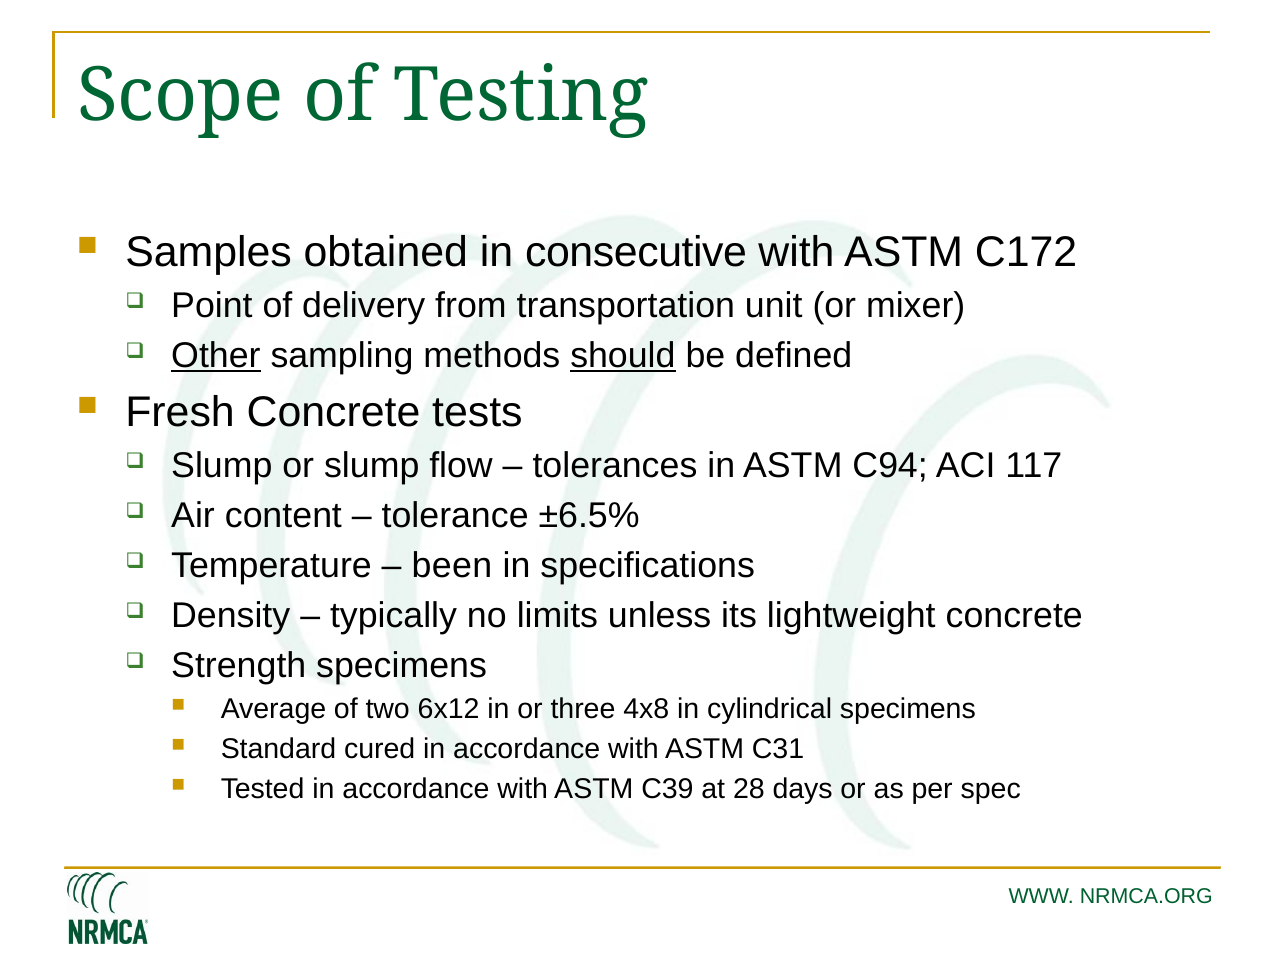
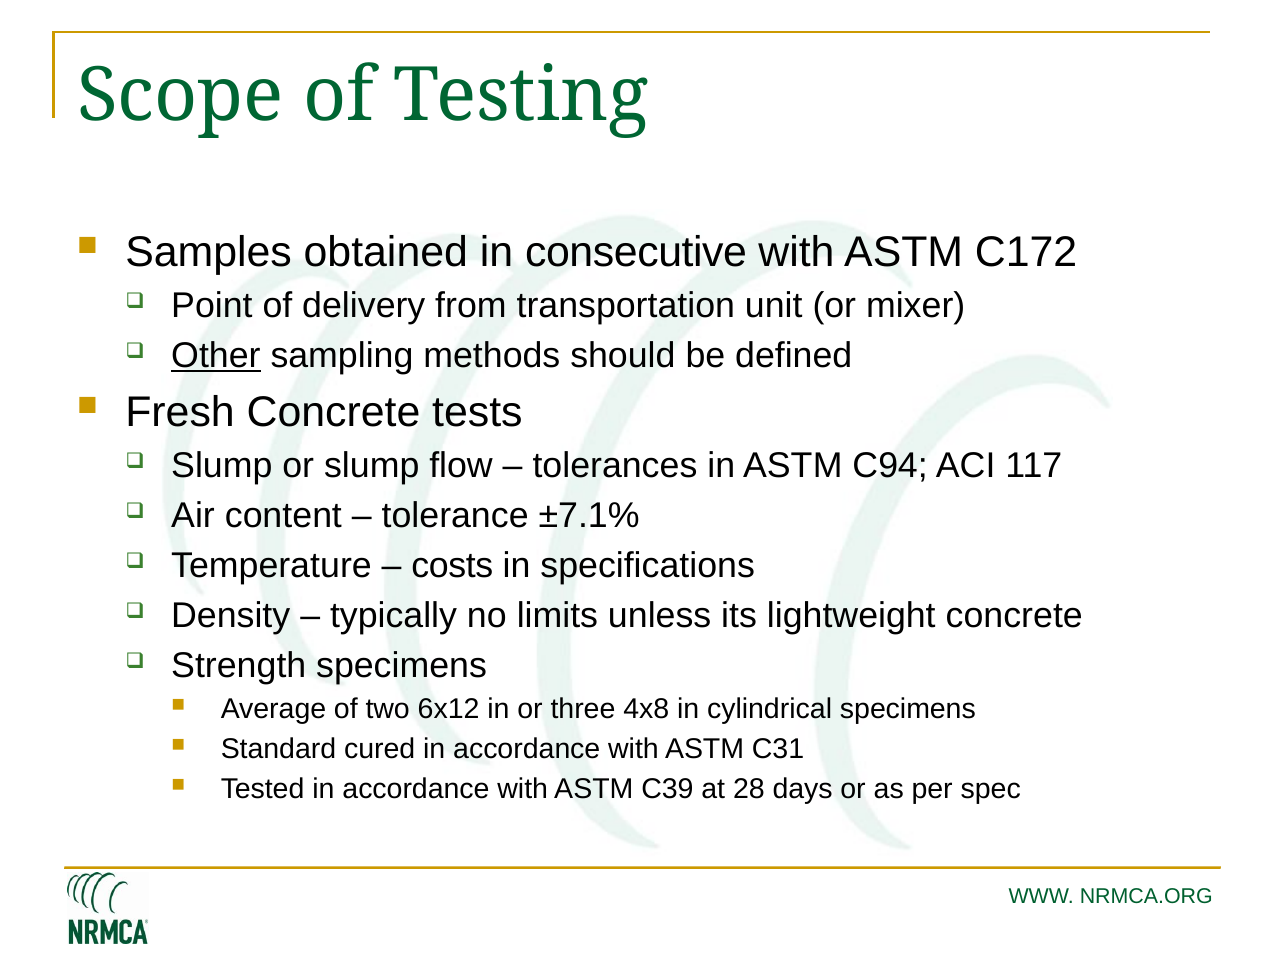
should underline: present -> none
±6.5%: ±6.5% -> ±7.1%
been: been -> costs
